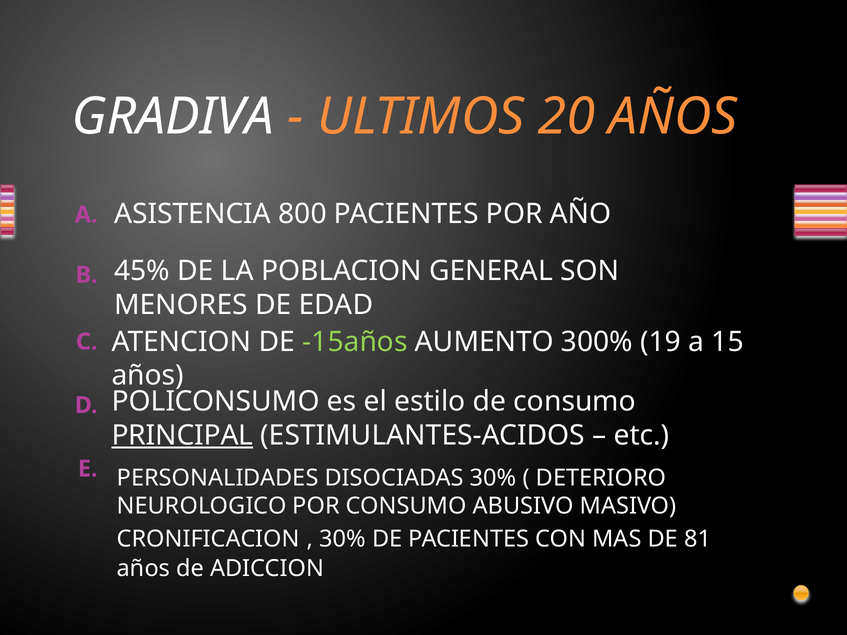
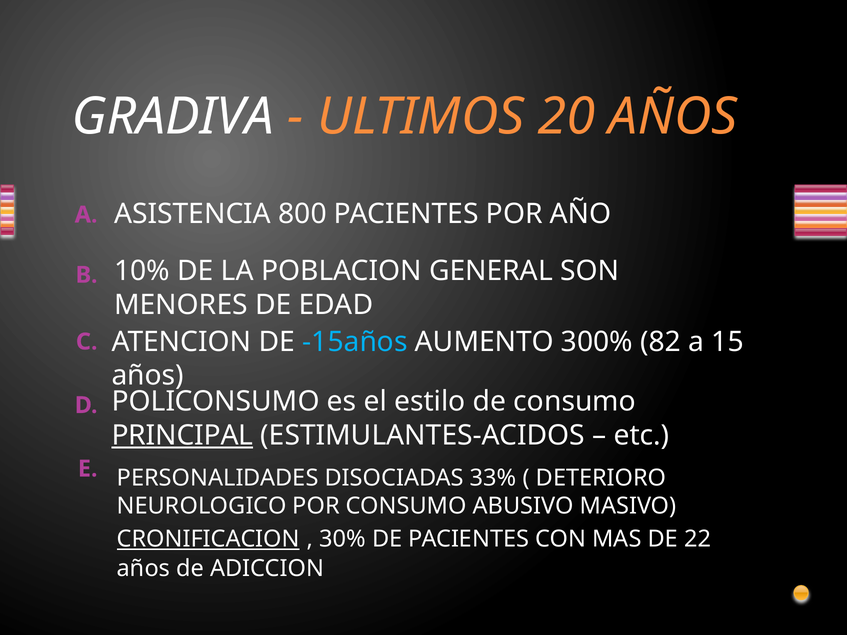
45%: 45% -> 10%
-15años colour: light green -> light blue
19: 19 -> 82
DISOCIADAS 30%: 30% -> 33%
CRONIFICACION underline: none -> present
81: 81 -> 22
